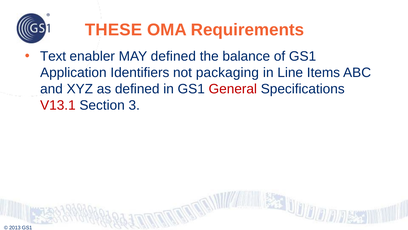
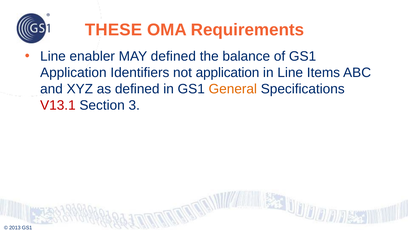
Text at (53, 56): Text -> Line
not packaging: packaging -> application
General colour: red -> orange
